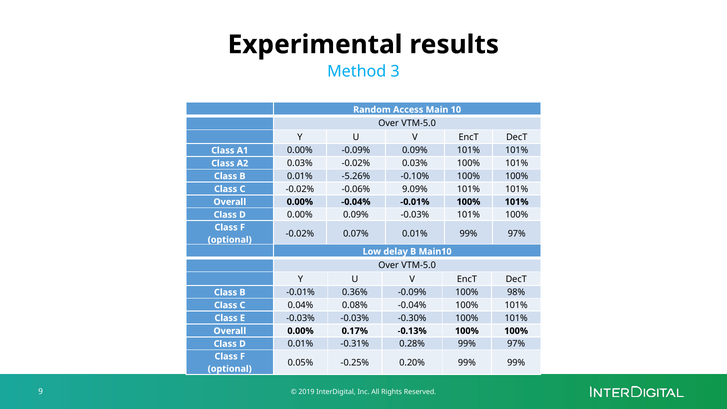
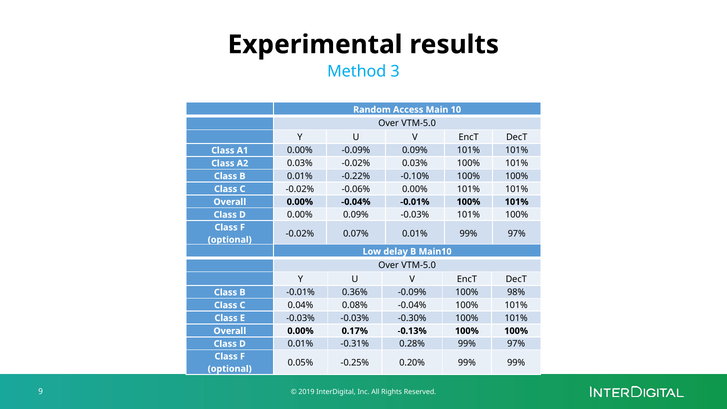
-5.26%: -5.26% -> -0.22%
-0.06% 9.09%: 9.09% -> 0.00%
